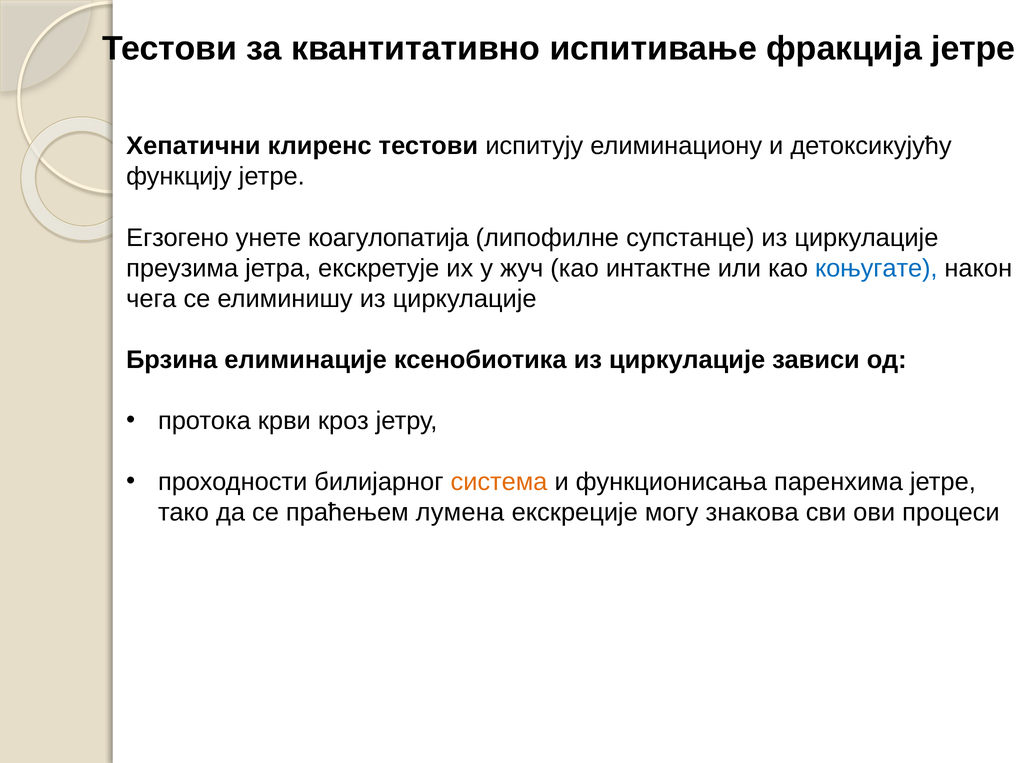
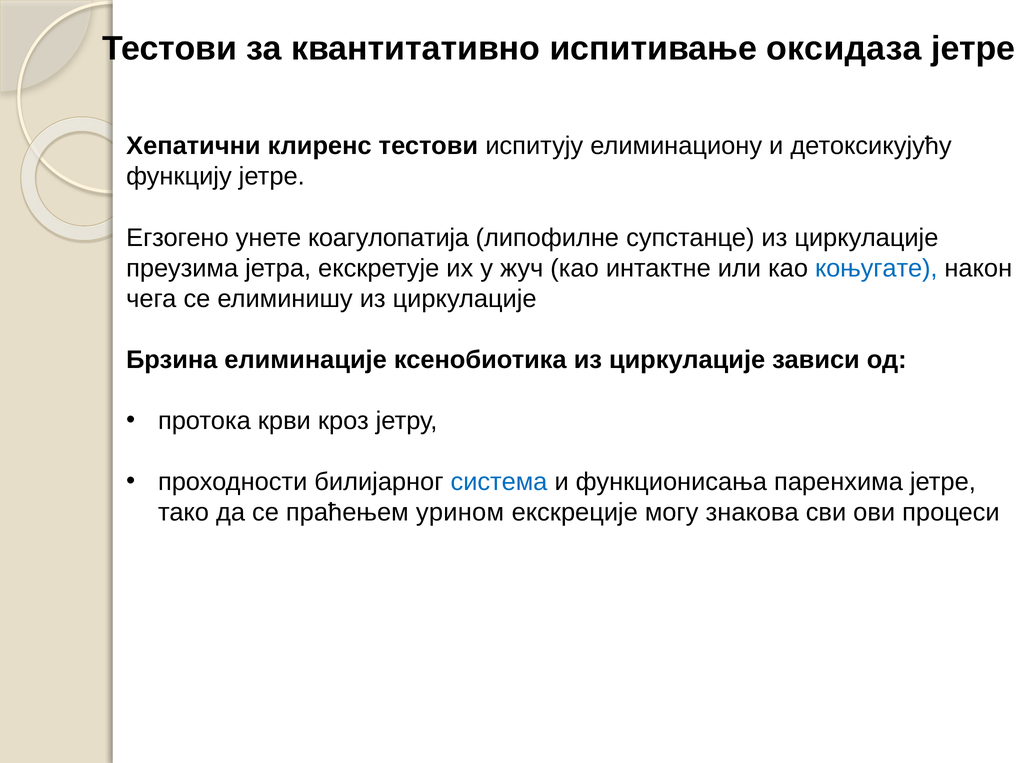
фракција: фракција -> оксидаза
система colour: orange -> blue
лумена: лумена -> урином
